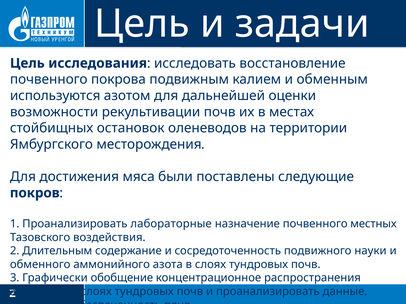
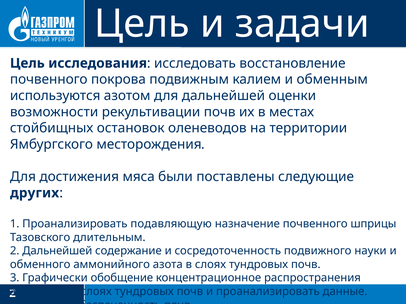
покров: покров -> других
лабораторные: лабораторные -> подавляющую
местных: местных -> шприцы
воздействия: воздействия -> длительным
2 Длительным: Длительным -> Дальнейшей
